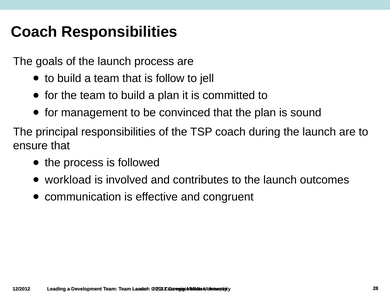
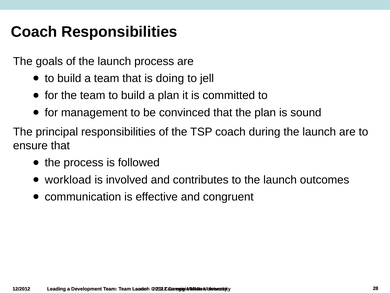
follow: follow -> doing
